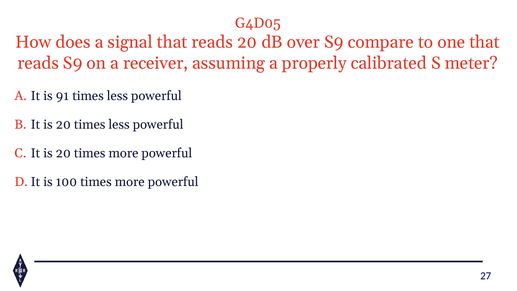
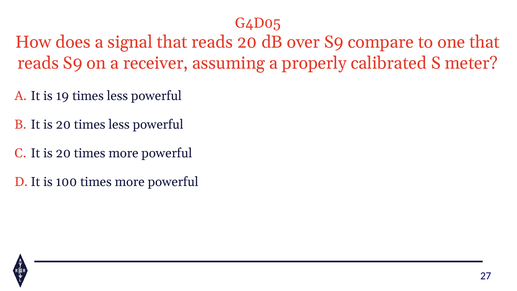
91: 91 -> 19
